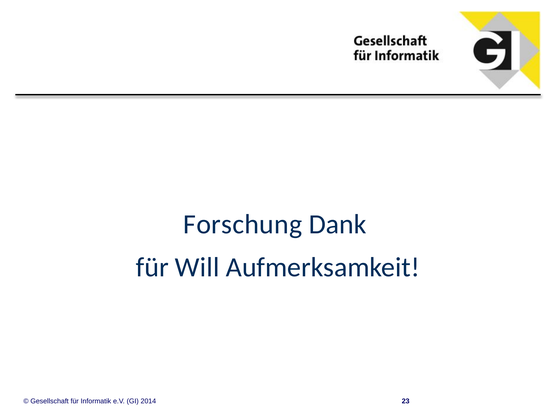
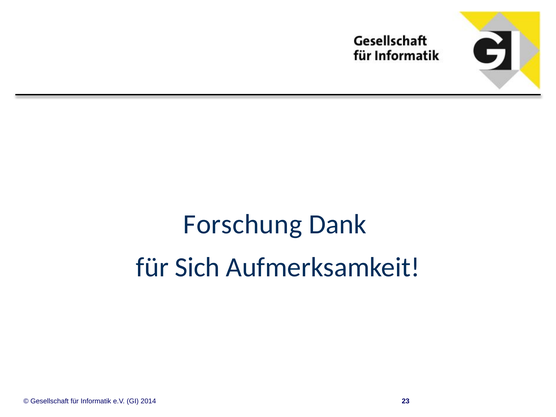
Will: Will -> Sich
